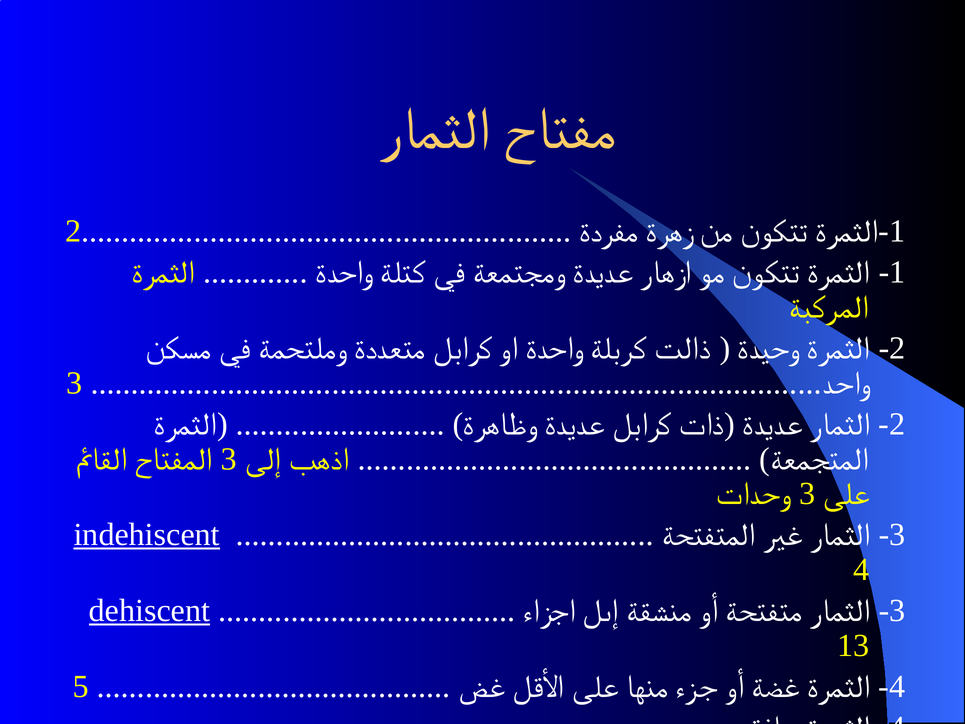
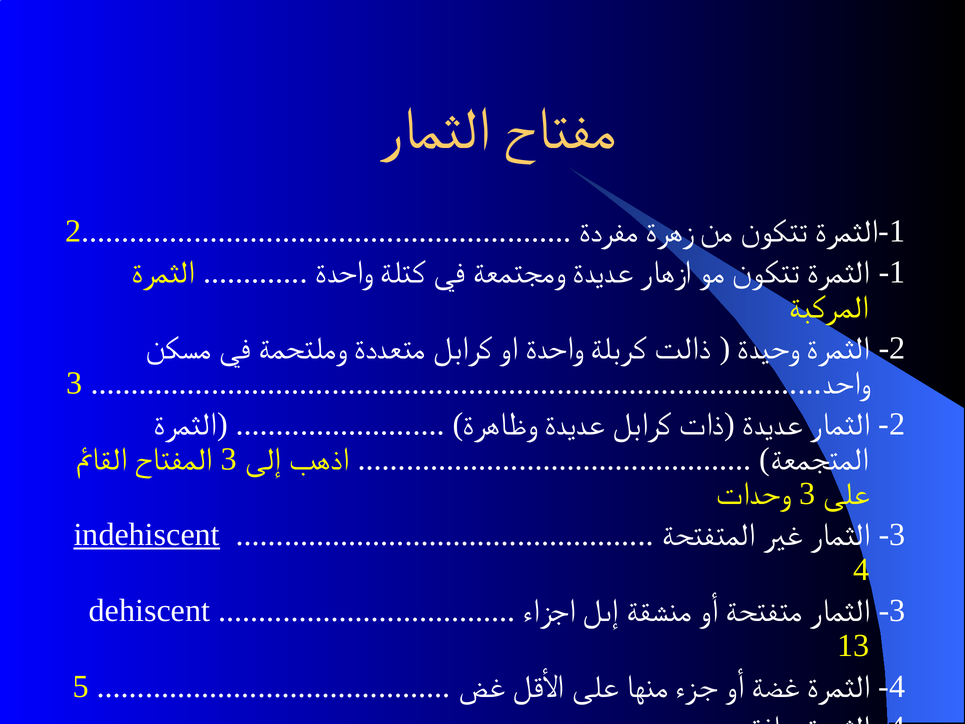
dehiscent underline: present -> none
